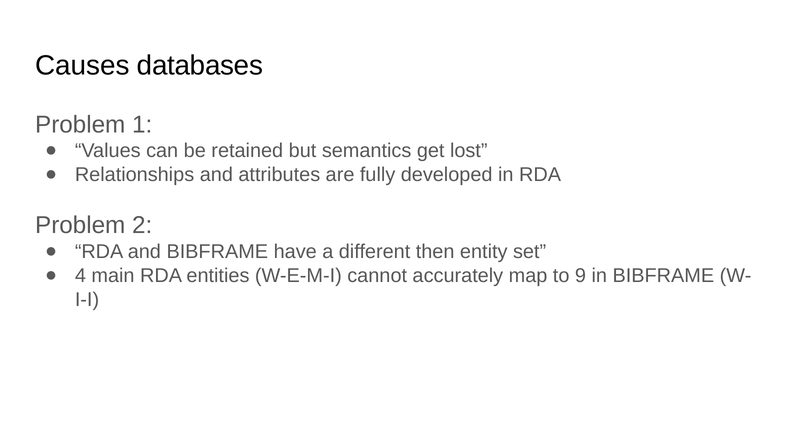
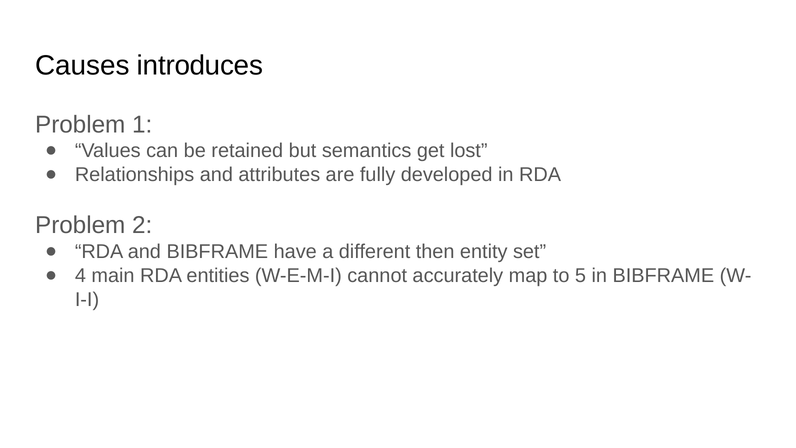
databases: databases -> introduces
9: 9 -> 5
